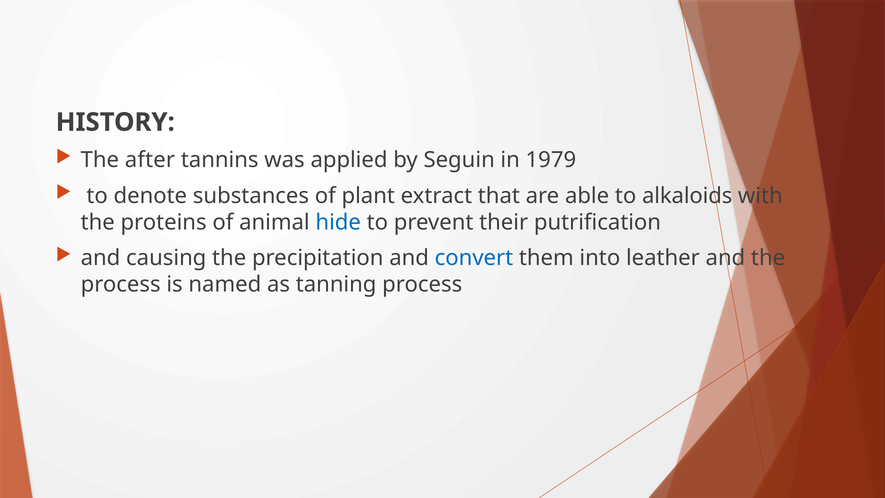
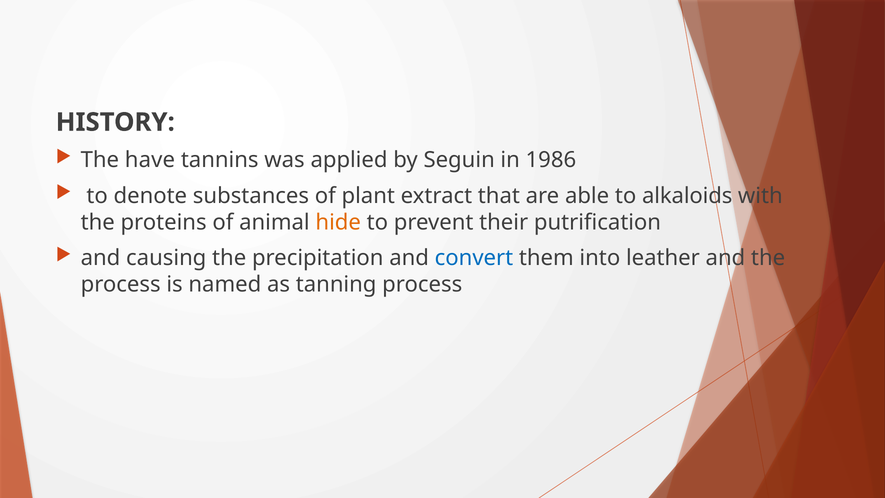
after: after -> have
1979: 1979 -> 1986
hide colour: blue -> orange
